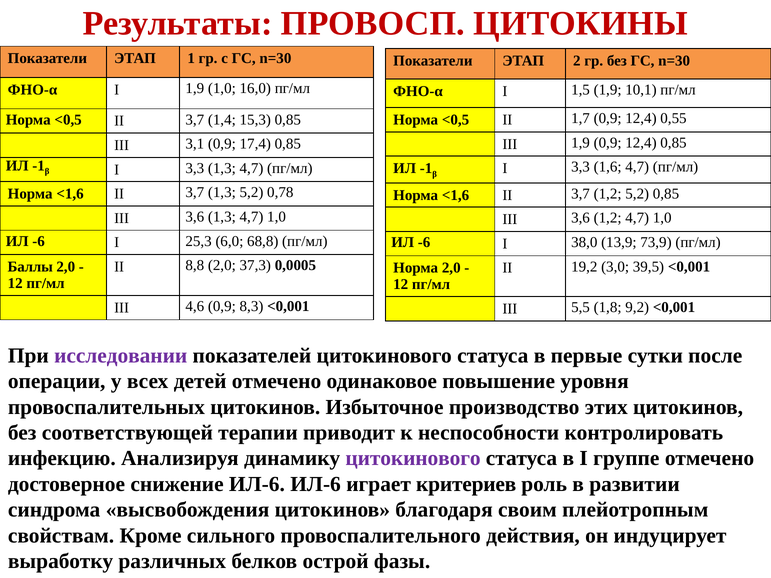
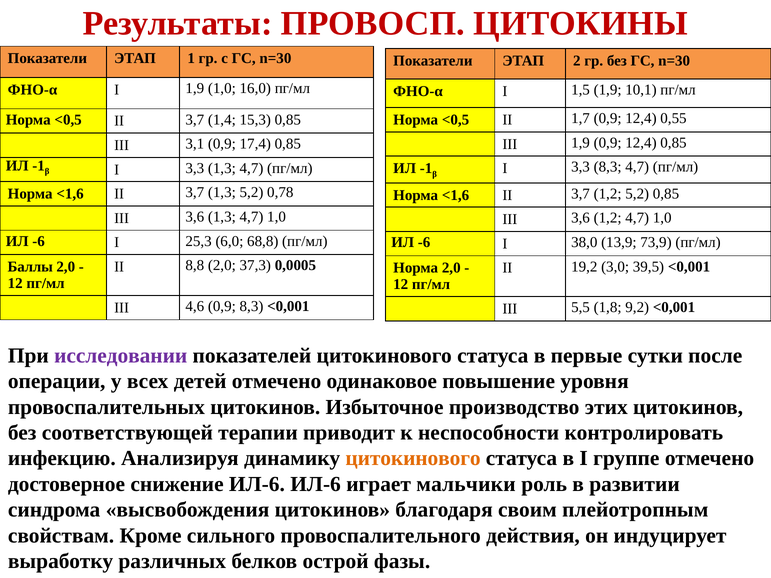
3,3 1,6: 1,6 -> 8,3
цитокинового at (413, 459) colour: purple -> orange
критериев: критериев -> мальчики
